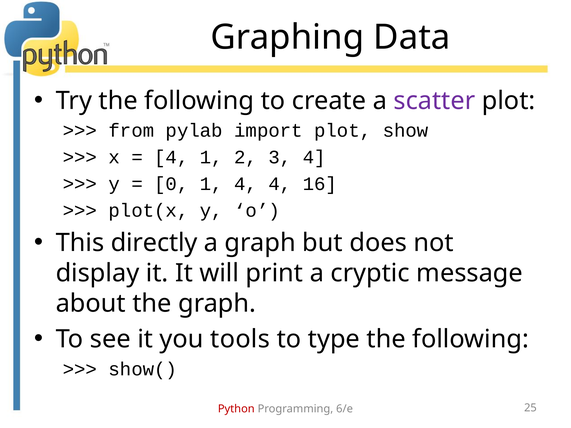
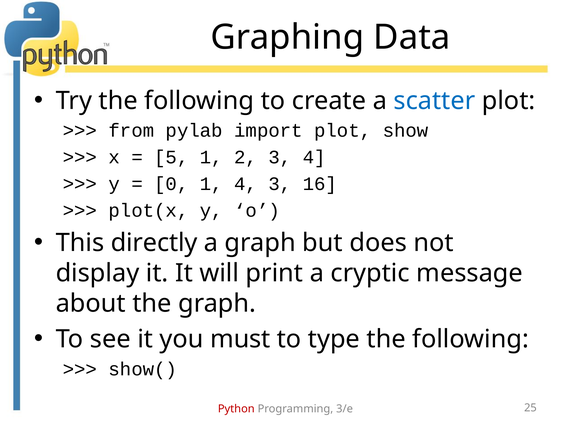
scatter colour: purple -> blue
4 at (171, 157): 4 -> 5
4 4: 4 -> 3
tools: tools -> must
6/e: 6/e -> 3/e
